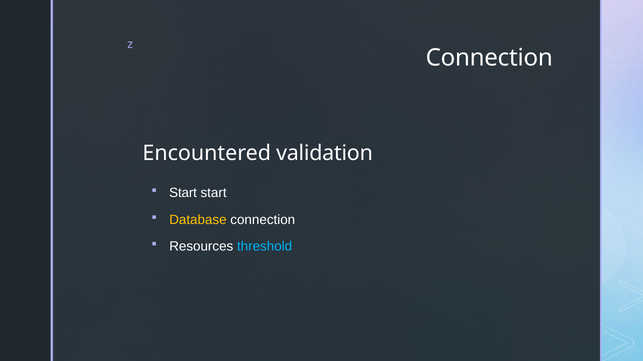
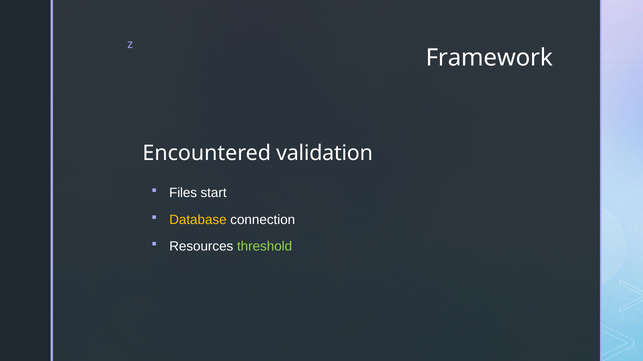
Connection at (489, 58): Connection -> Framework
Start at (183, 193): Start -> Files
threshold colour: light blue -> light green
